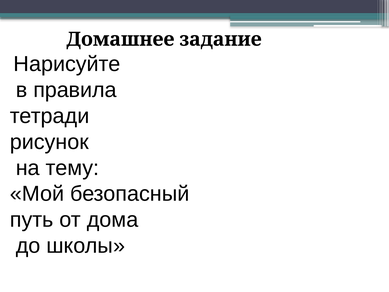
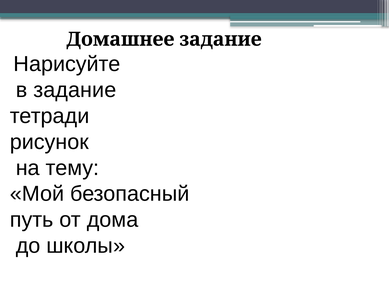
в правила: правила -> задание
